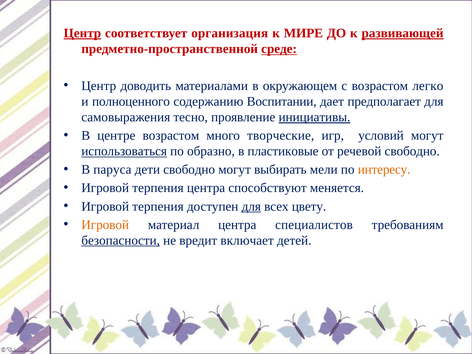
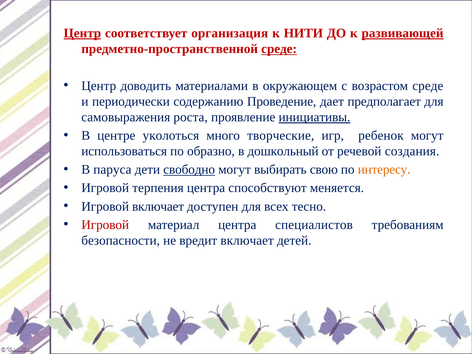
МИРЕ: МИРЕ -> НИТИ
возрастом легко: легко -> среде
полноценного: полноценного -> периодически
Воспитании: Воспитании -> Проведение
тесно: тесно -> роста
центре возрастом: возрастом -> уколоться
условий: условий -> ребенок
использоваться underline: present -> none
пластиковые: пластиковые -> дошкольный
речевой свободно: свободно -> создания
свободно at (189, 170) underline: none -> present
мели: мели -> свою
терпения at (158, 206): терпения -> включает
для at (251, 206) underline: present -> none
цвету: цвету -> тесно
Игровой at (105, 225) colour: orange -> red
безопасности underline: present -> none
